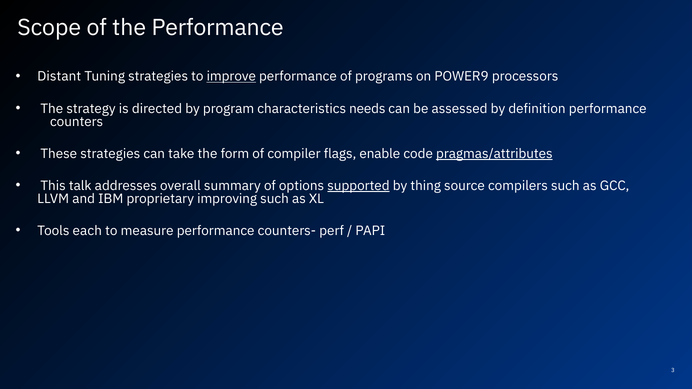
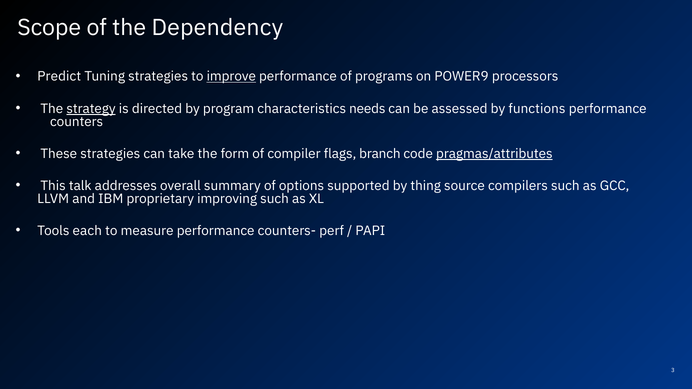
the Performance: Performance -> Dependency
Distant: Distant -> Predict
strategy underline: none -> present
definition: definition -> functions
enable: enable -> branch
supported underline: present -> none
